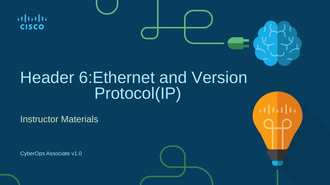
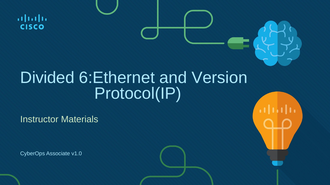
Header: Header -> Divided
